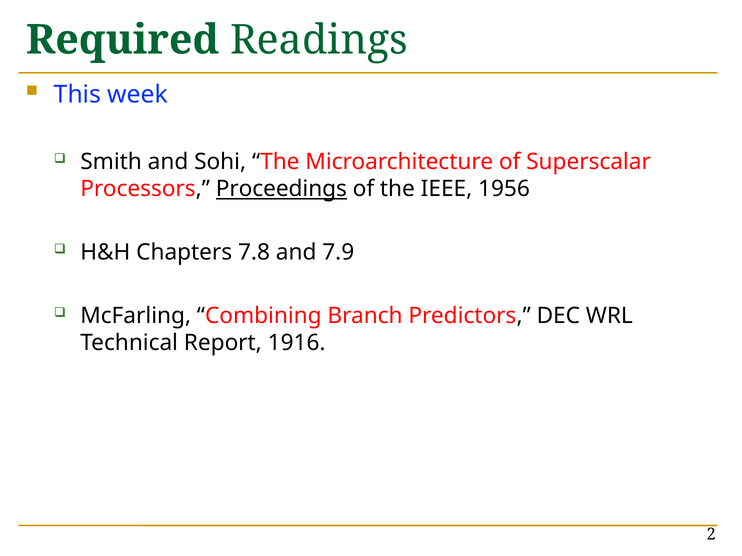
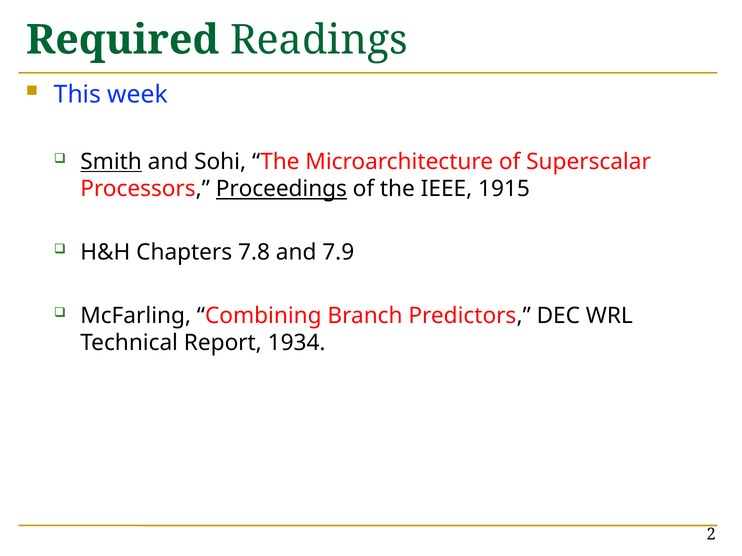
Smith underline: none -> present
1956: 1956 -> 1915
1916: 1916 -> 1934
